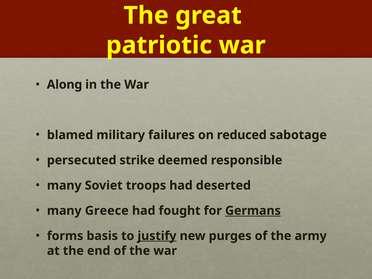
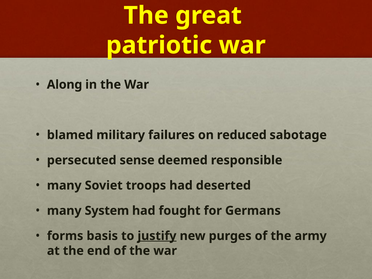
strike: strike -> sense
Greece: Greece -> System
Germans underline: present -> none
